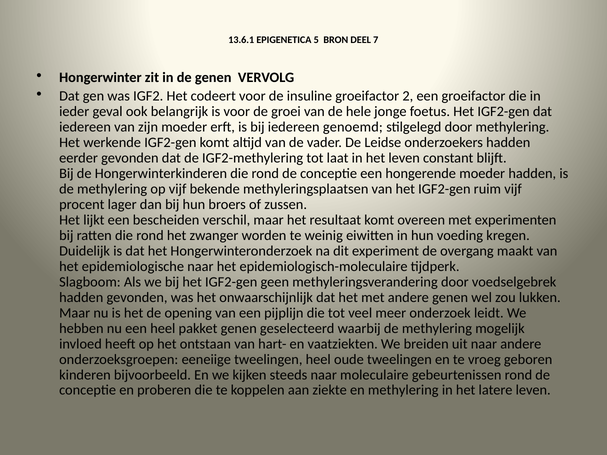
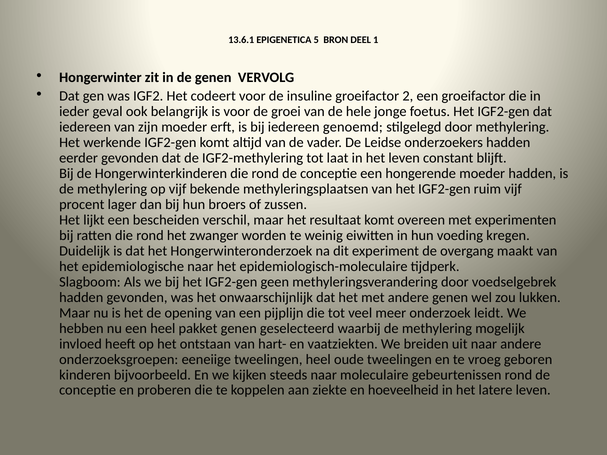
7: 7 -> 1
en methylering: methylering -> hoeveelheid
